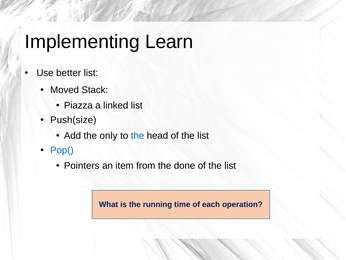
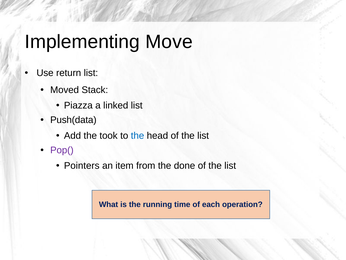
Learn: Learn -> Move
better: better -> return
Push(size: Push(size -> Push(data
only: only -> took
Pop( colour: blue -> purple
